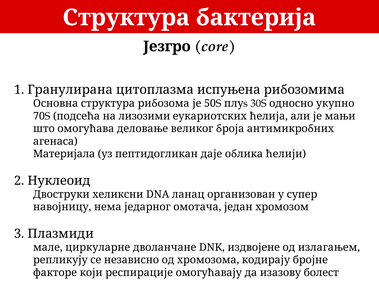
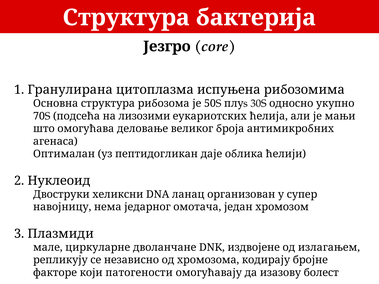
Материјала: Материјала -> Оптималан
респирације: респирације -> патогености
